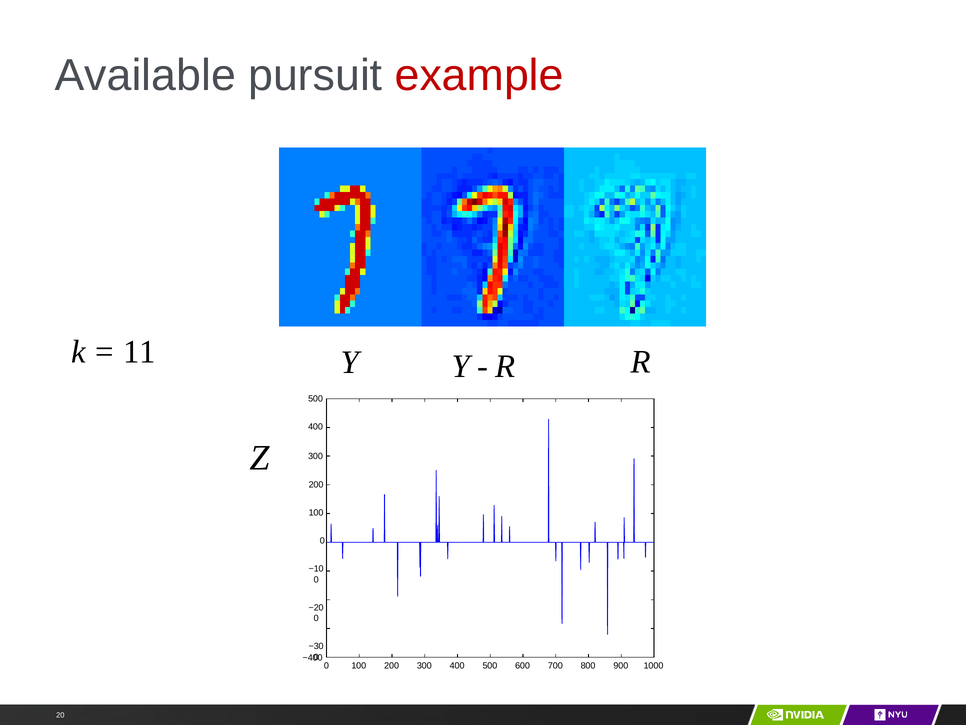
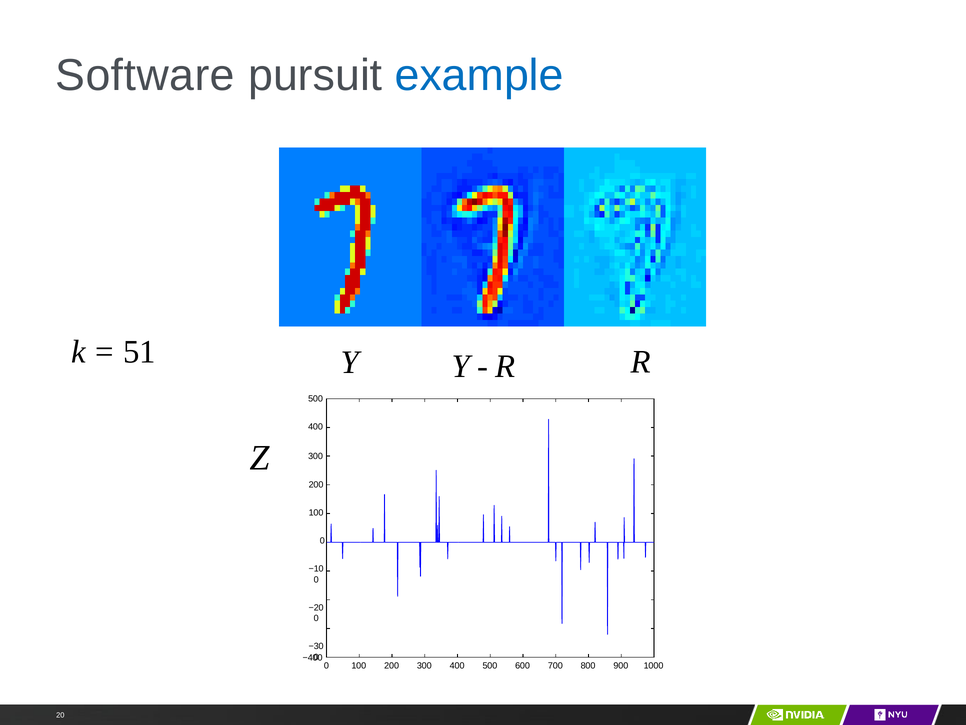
Available: Available -> Software
example colour: red -> blue
11: 11 -> 51
